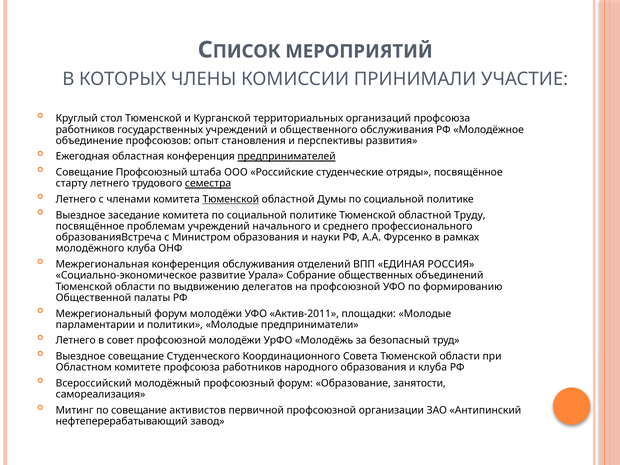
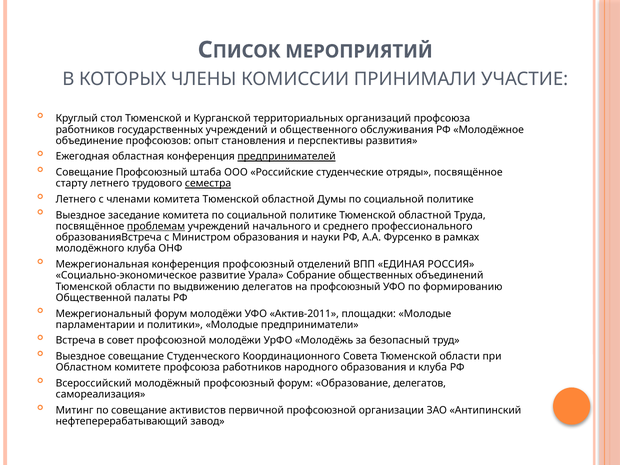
Тюменской at (231, 199) underline: present -> none
Труду: Труду -> Труда
проблемам underline: none -> present
конференция обслуживания: обслуживания -> профсоюзный
на профсоюзной: профсоюзной -> профсоюзный
Летнего at (76, 341): Летнего -> Встреча
Образование занятости: занятости -> делегатов
